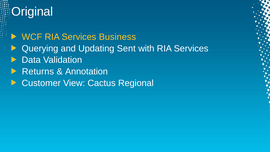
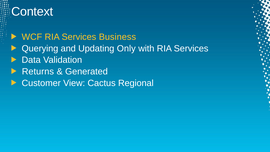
Original: Original -> Context
Sent: Sent -> Only
Annotation: Annotation -> Generated
